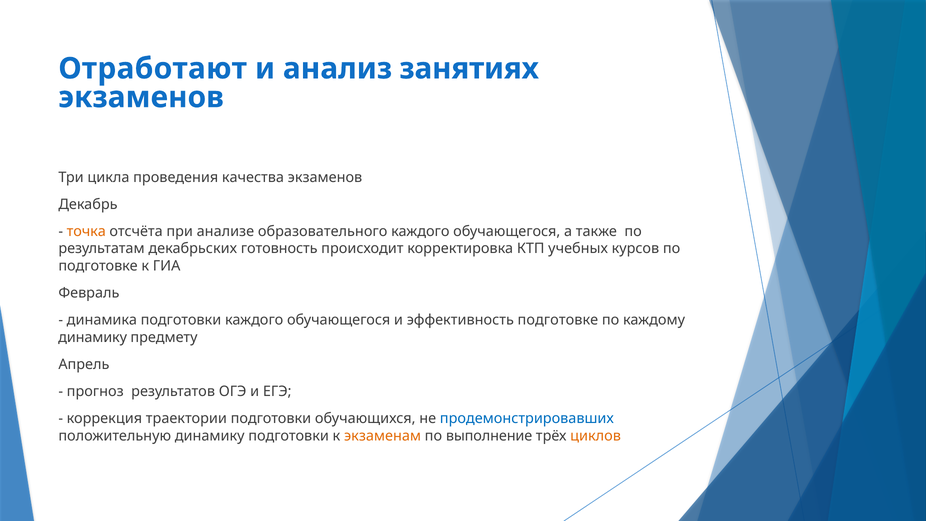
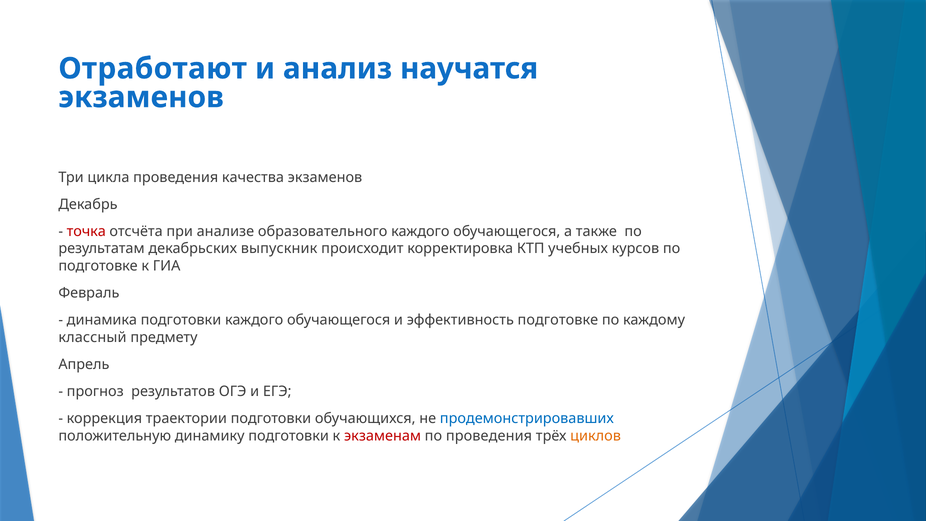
занятиях: занятиях -> научатся
точка colour: orange -> red
готовность: готовность -> выпускник
динамику at (93, 337): динамику -> классный
экзаменам colour: orange -> red
по выполнение: выполнение -> проведения
